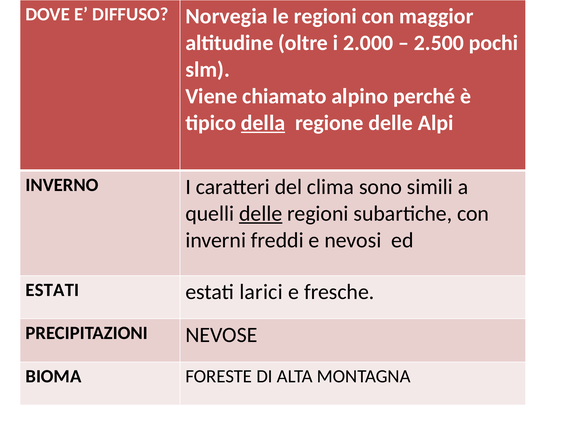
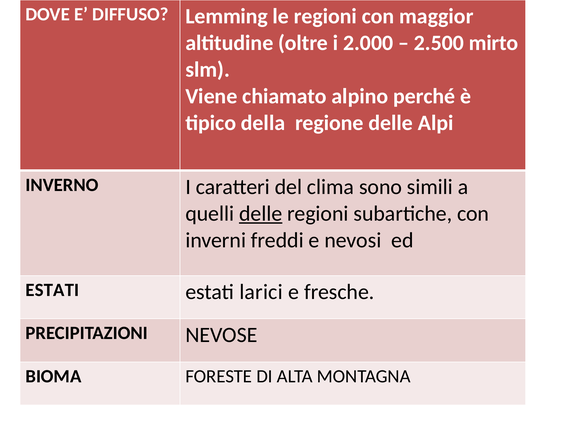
Norvegia: Norvegia -> Lemming
pochi: pochi -> mirto
della underline: present -> none
